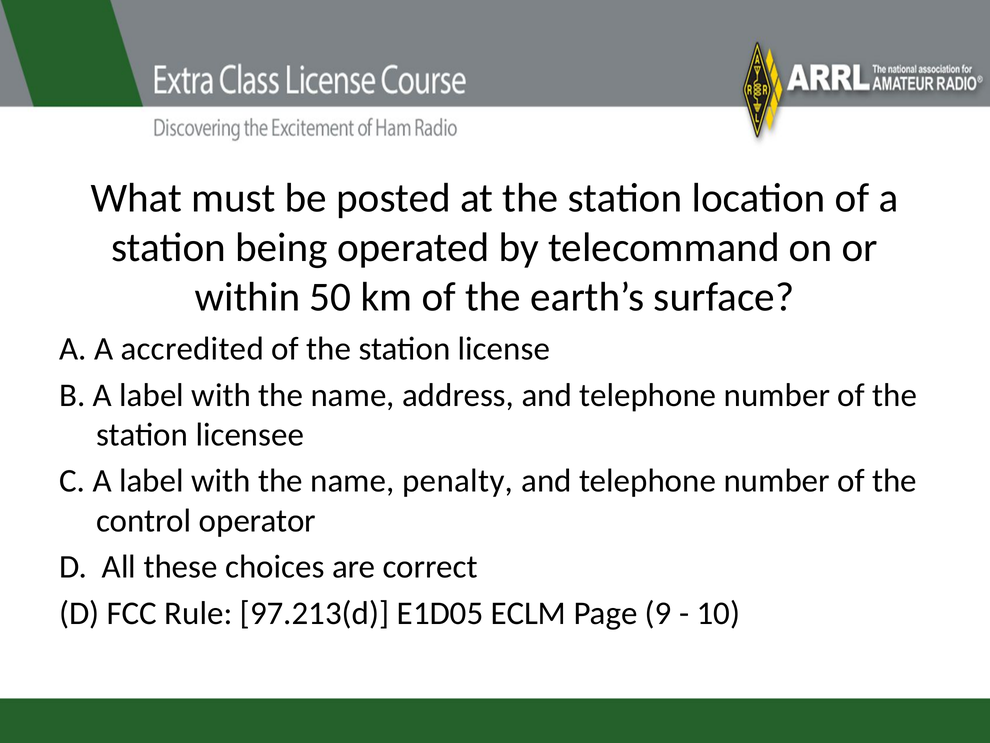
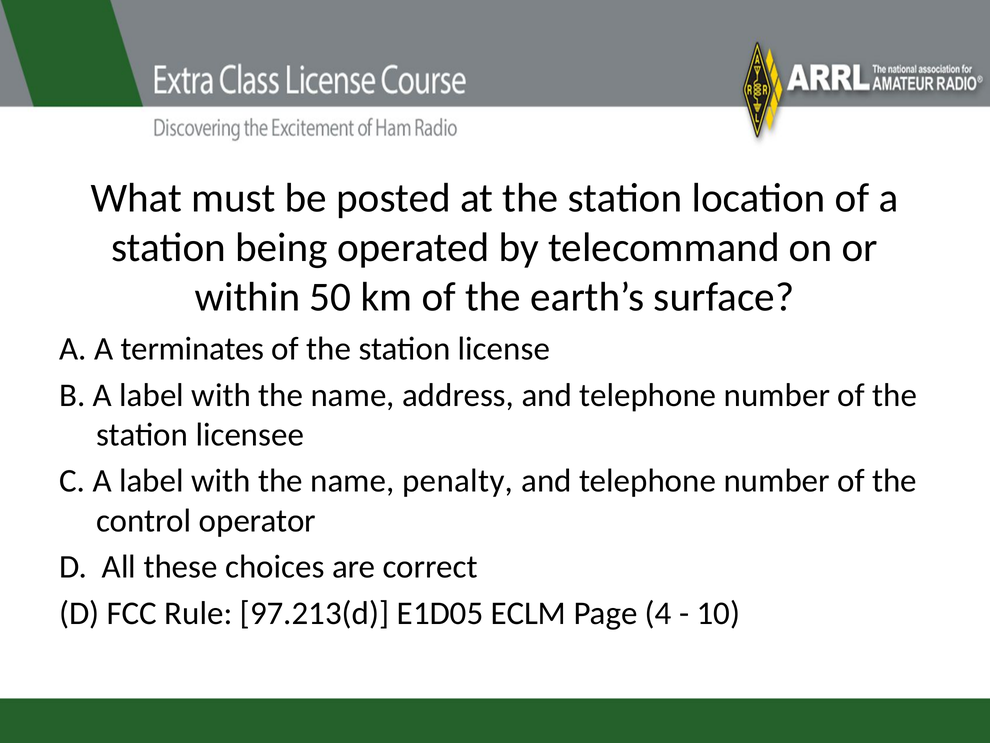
accredited: accredited -> terminates
9: 9 -> 4
